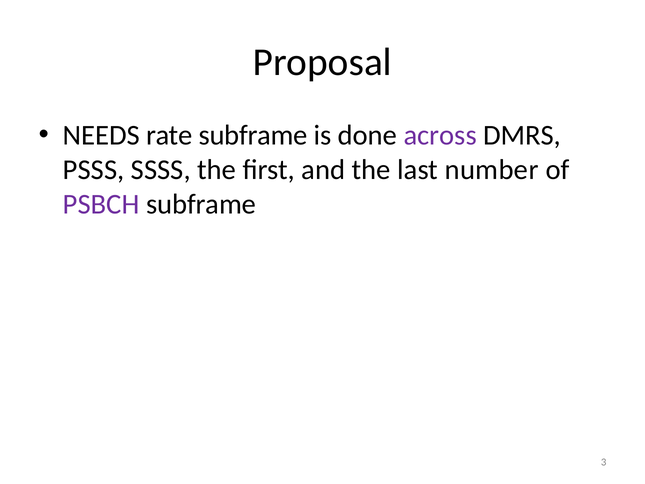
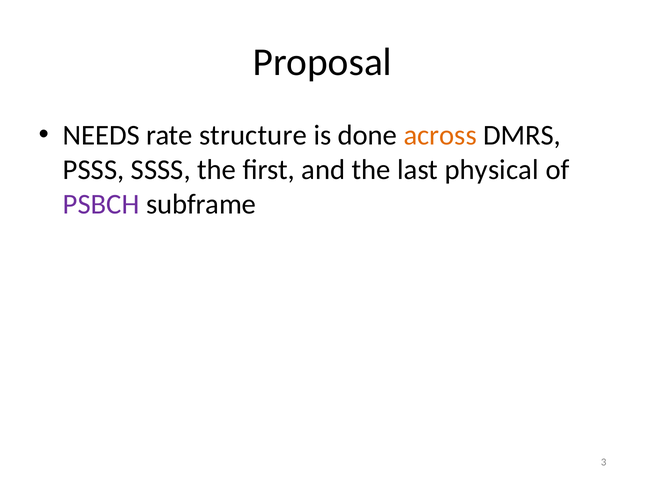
rate subframe: subframe -> structure
across colour: purple -> orange
number: number -> physical
